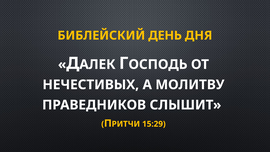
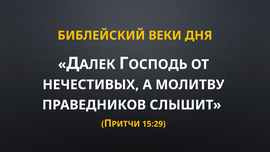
ДЕНЬ: ДЕНЬ -> ВЕКИ
